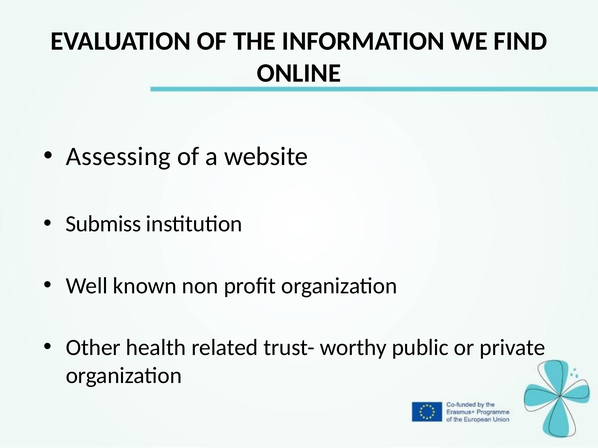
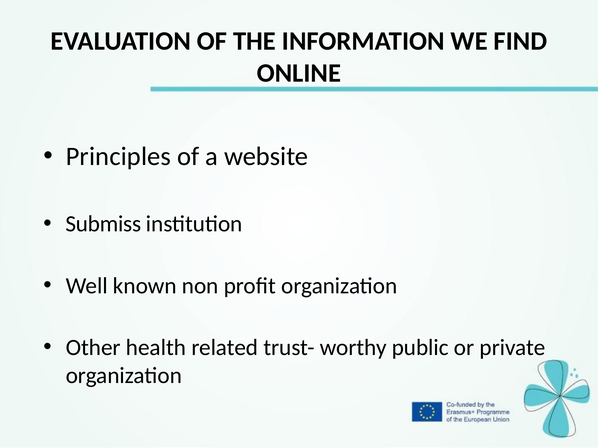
Assessing: Assessing -> Principles
